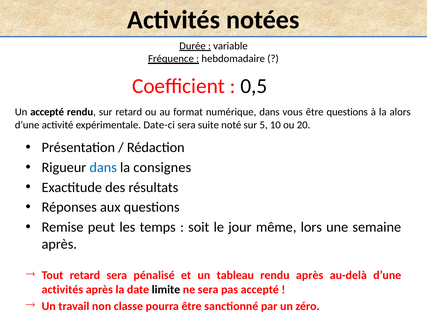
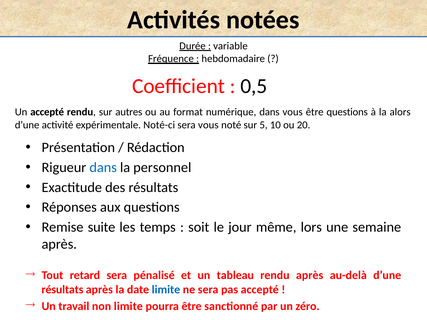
sur retard: retard -> autres
Date-ci: Date-ci -> Noté-ci
sera suite: suite -> vous
consignes: consignes -> personnel
peut: peut -> suite
activités at (62, 290): activités -> résultats
limite at (166, 290) colour: black -> blue
non classe: classe -> limite
